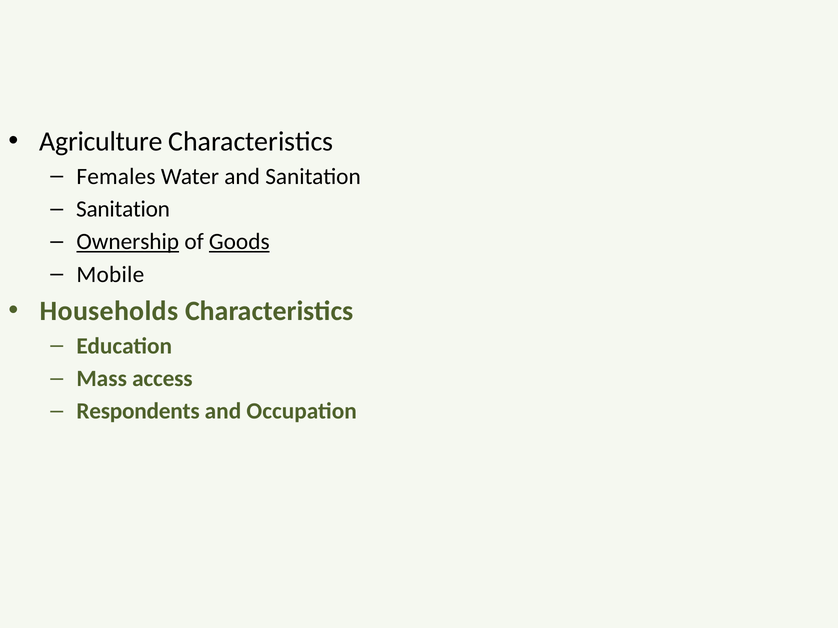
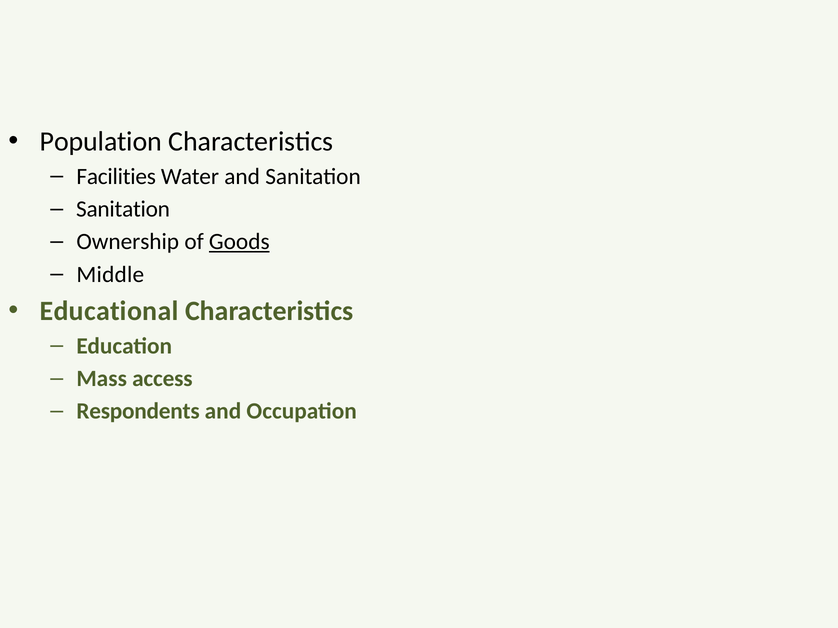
Agriculture: Agriculture -> Population
Females: Females -> Facilities
Ownership underline: present -> none
Mobile: Mobile -> Middle
Households: Households -> Educational
